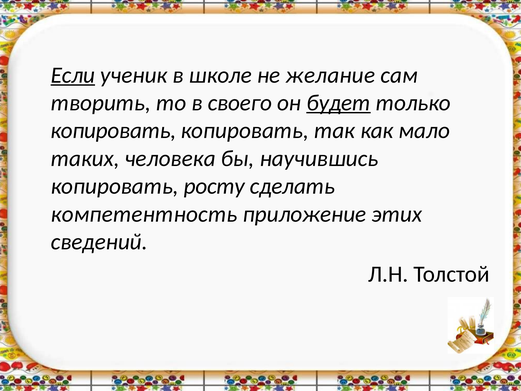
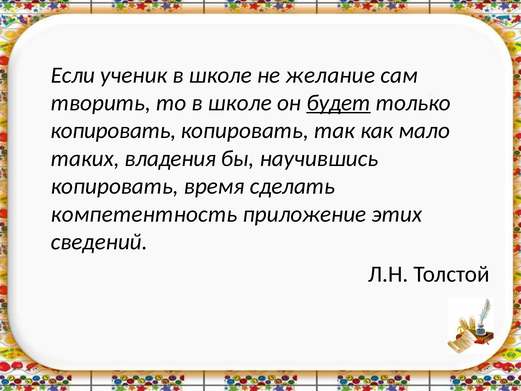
Если underline: present -> none
то в своего: своего -> школе
человека: человека -> владения
росту: росту -> время
